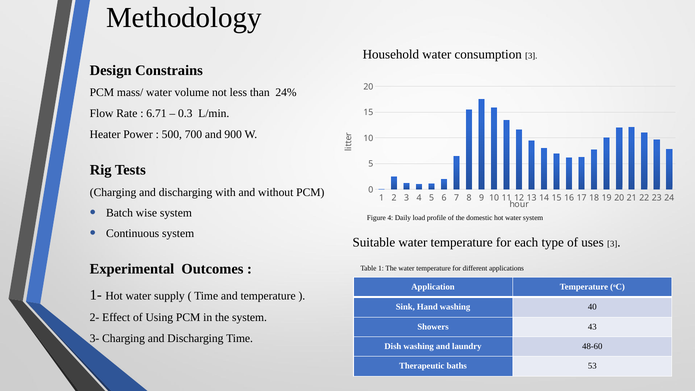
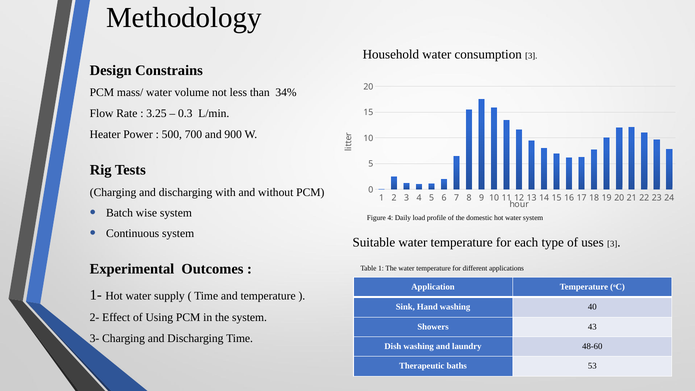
24%: 24% -> 34%
6.71: 6.71 -> 3.25
